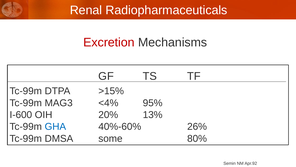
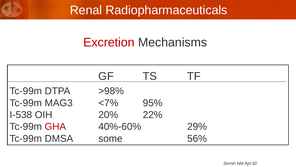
>15%: >15% -> >98%
<4%: <4% -> <7%
I-600: I-600 -> I-538
13%: 13% -> 22%
GHA colour: blue -> red
26%: 26% -> 29%
80%: 80% -> 56%
